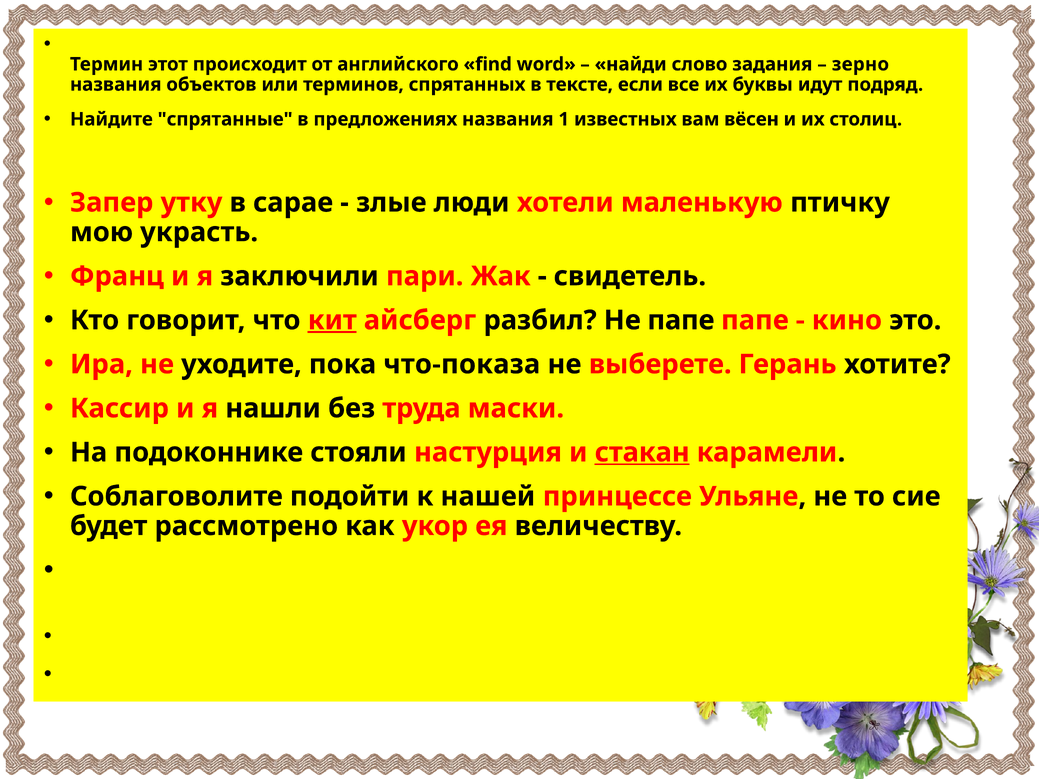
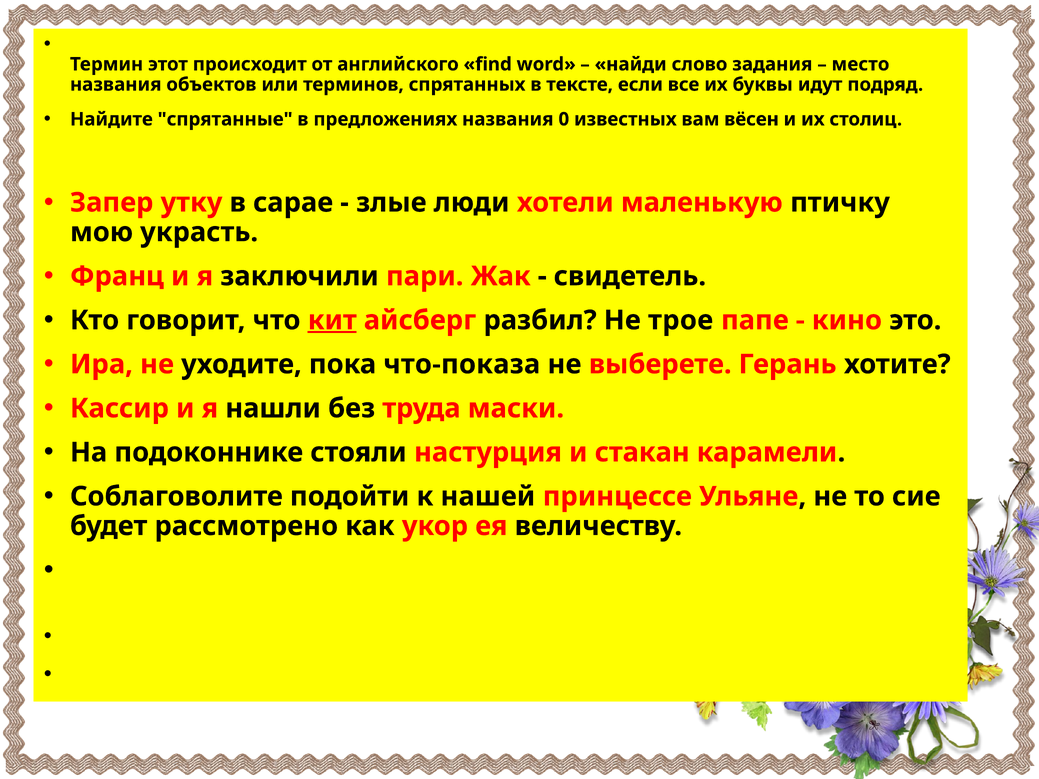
зерно: зерно -> место
1: 1 -> 0
Не папе: папе -> трое
стакан underline: present -> none
